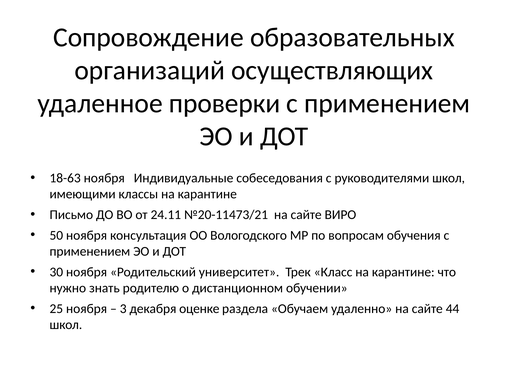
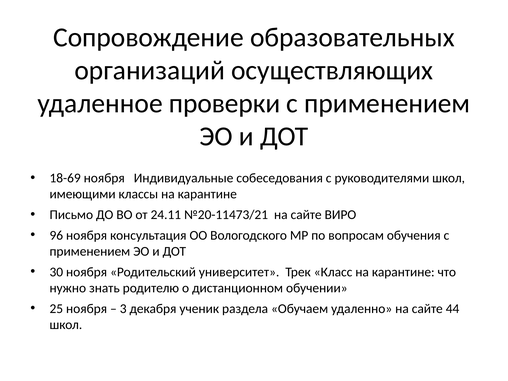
18-63: 18-63 -> 18-69
50: 50 -> 96
оценке: оценке -> ученик
